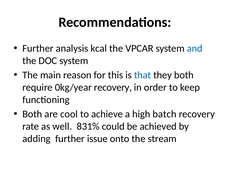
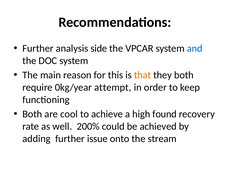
kcal: kcal -> side
that colour: blue -> orange
0kg/year recovery: recovery -> attempt
batch: batch -> found
831%: 831% -> 200%
